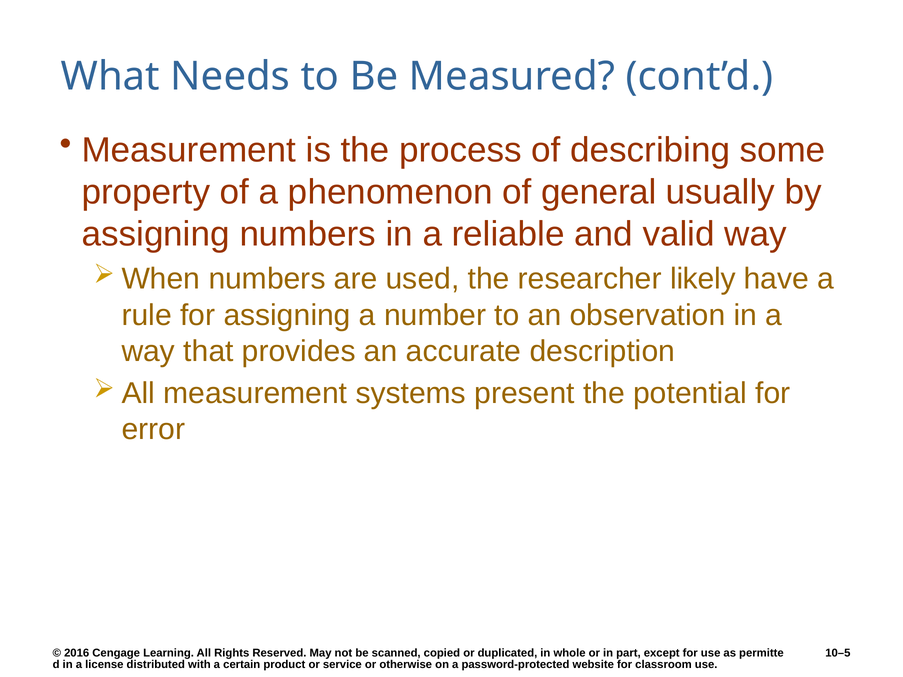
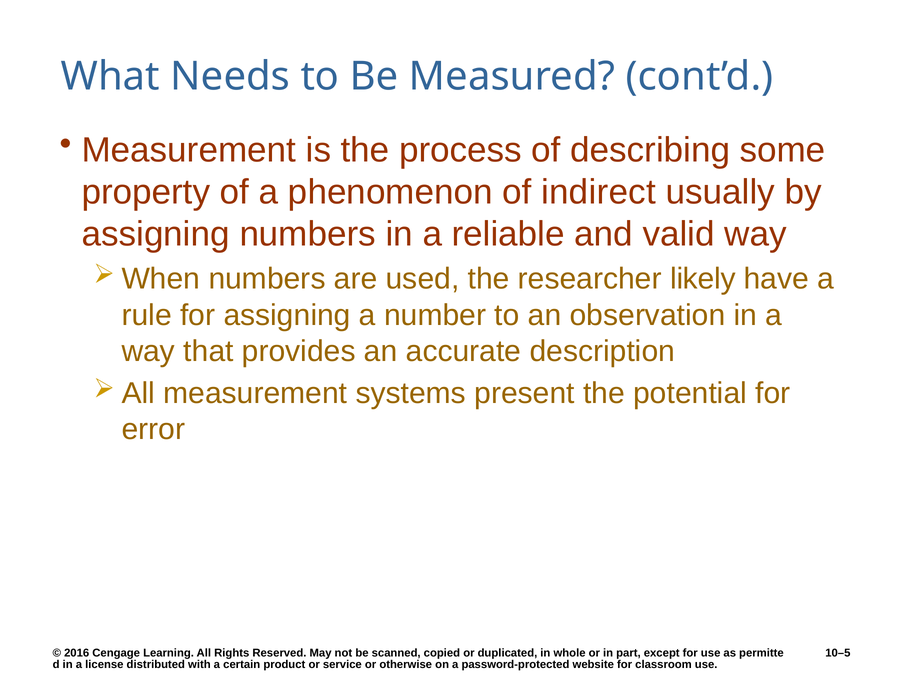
general: general -> indirect
